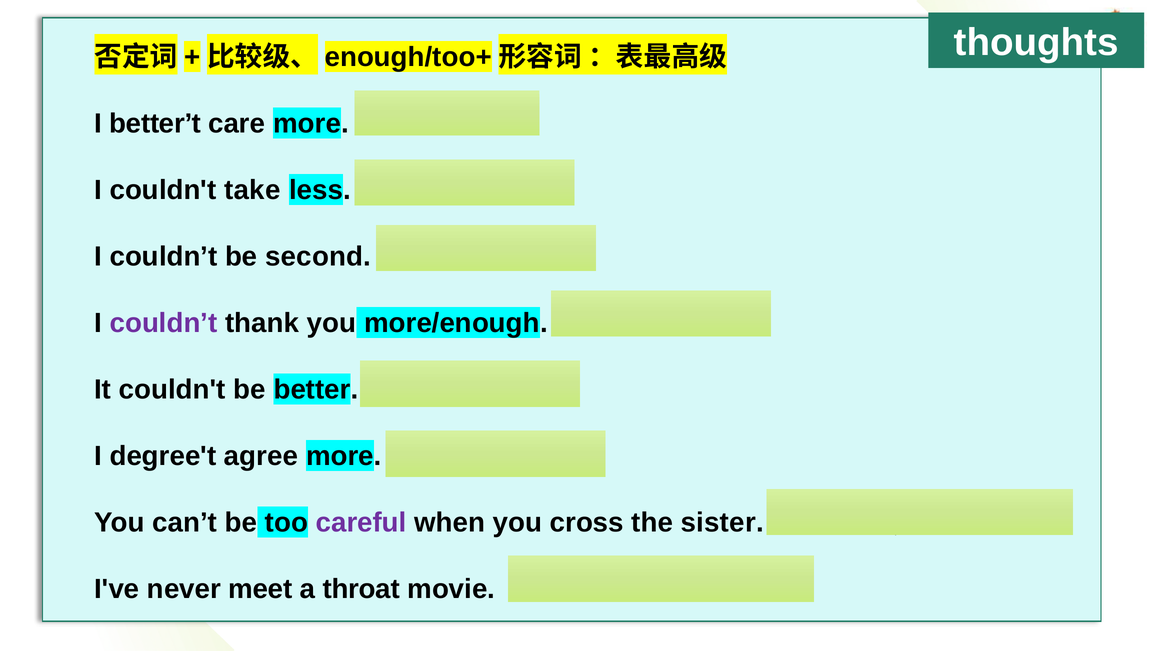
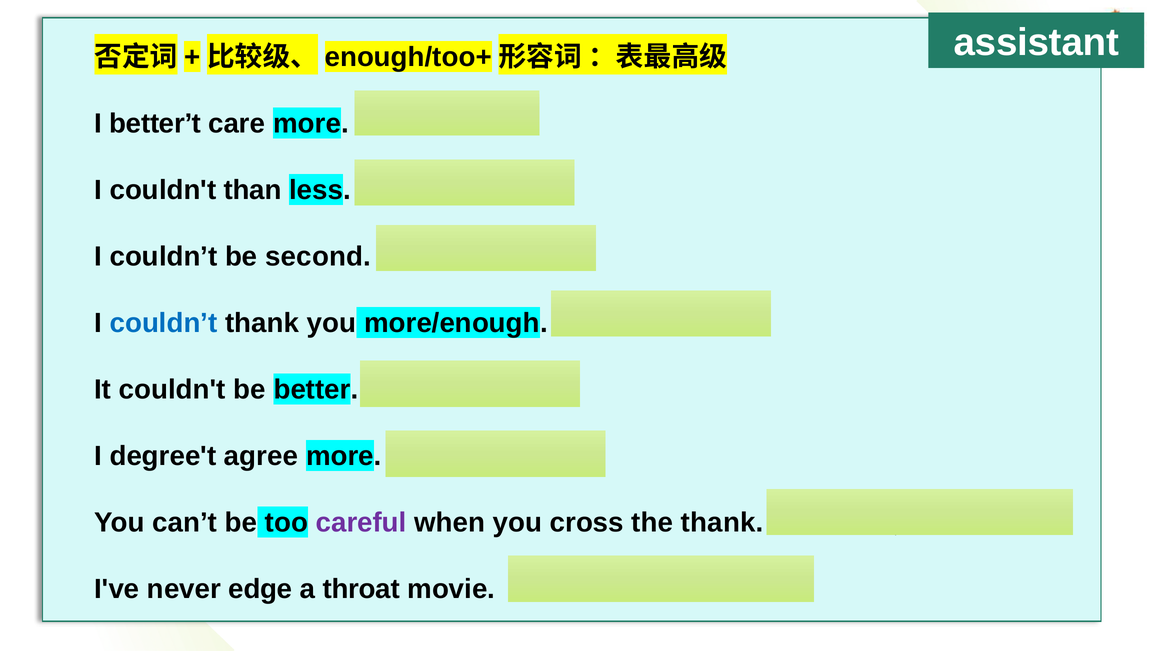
thoughts: thoughts -> assistant
take: take -> than
couldn’t at (164, 323) colour: purple -> blue
the sister: sister -> thank
meet: meet -> edge
